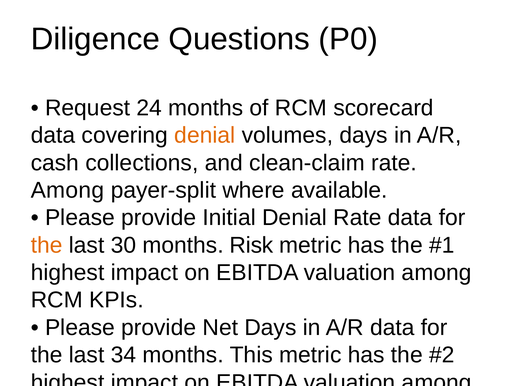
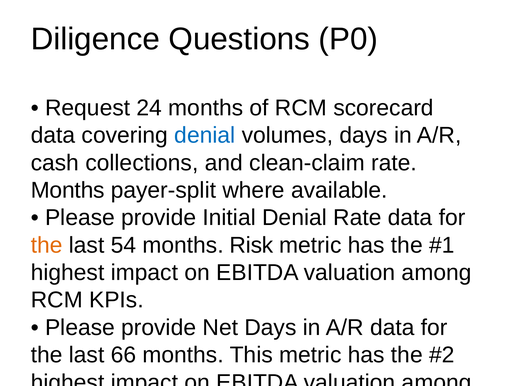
denial at (205, 135) colour: orange -> blue
Among at (67, 190): Among -> Months
30: 30 -> 54
34: 34 -> 66
